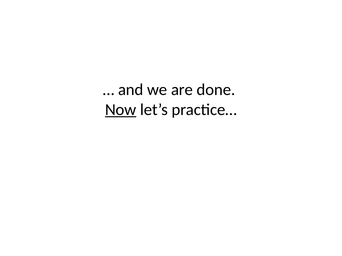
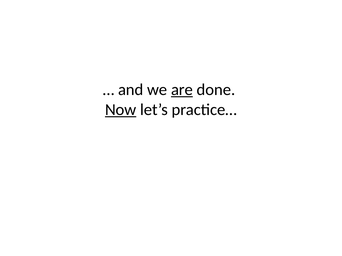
are underline: none -> present
